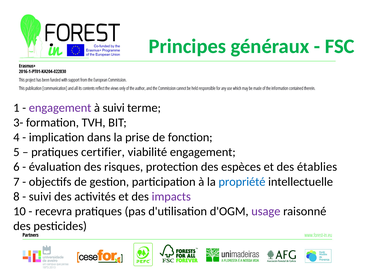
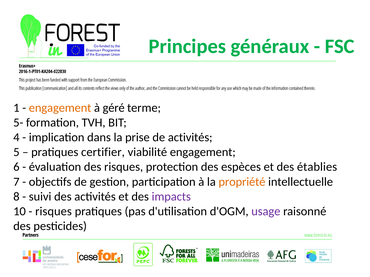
engagement at (60, 108) colour: purple -> orange
à suivi: suivi -> géré
3-: 3- -> 5-
de fonction: fonction -> activités
propriété colour: blue -> orange
recevra at (54, 212): recevra -> risques
